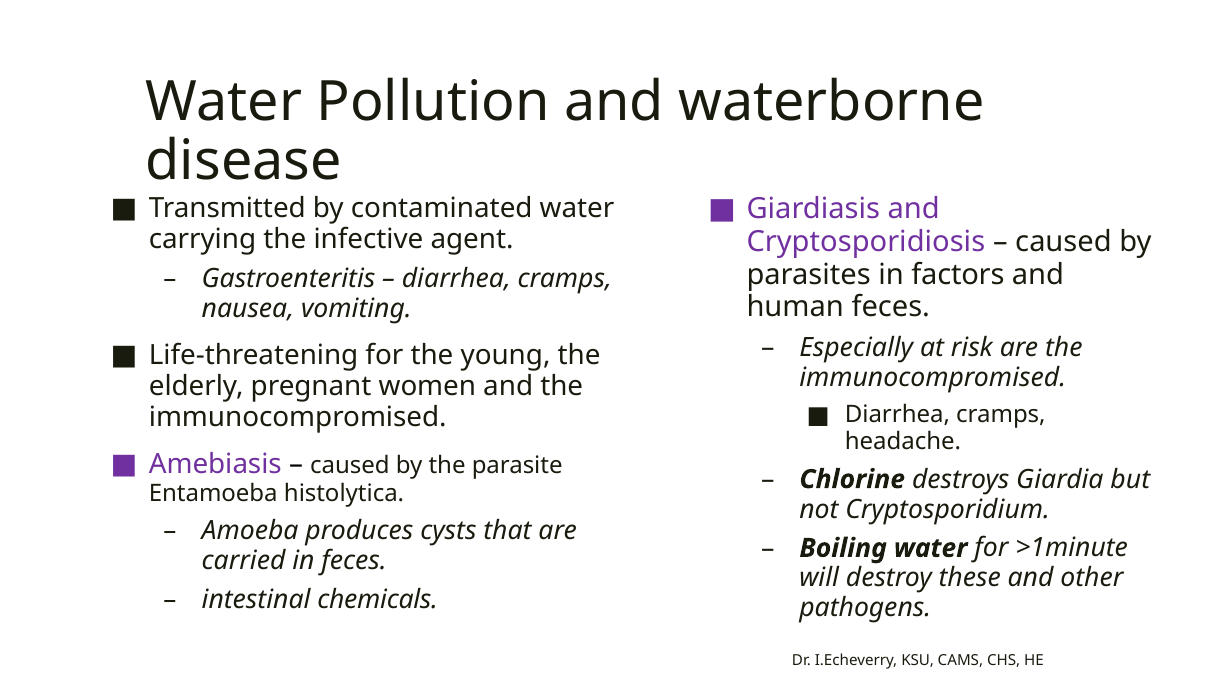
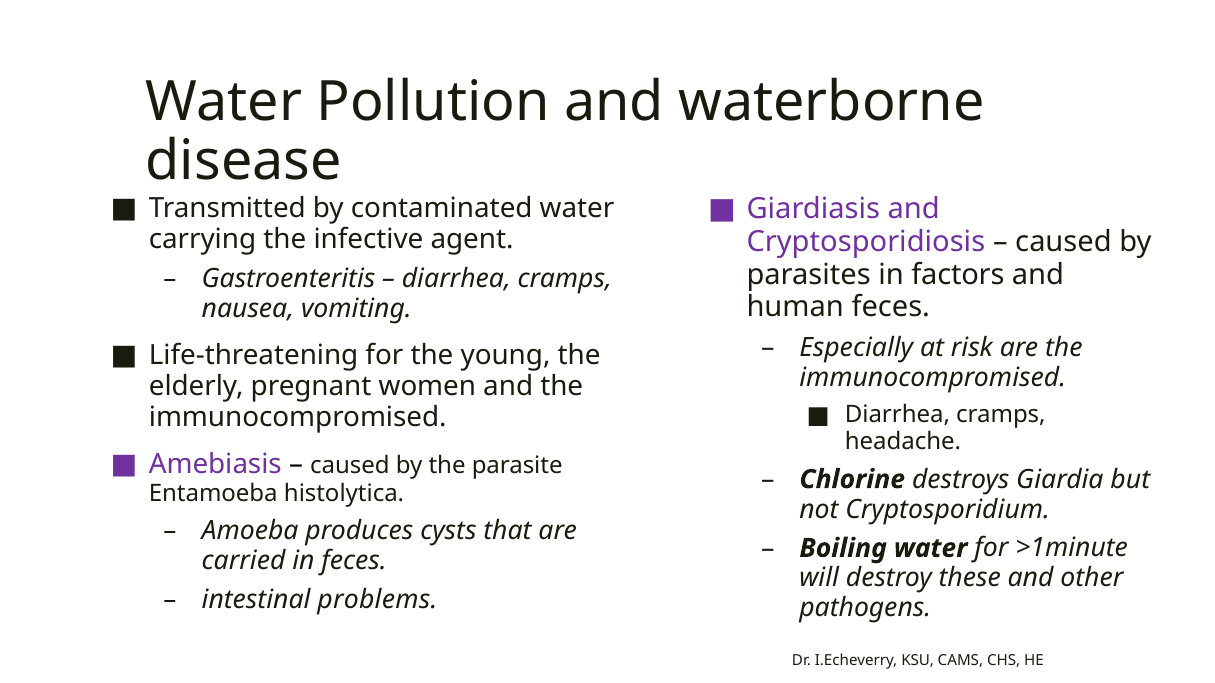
chemicals: chemicals -> problems
